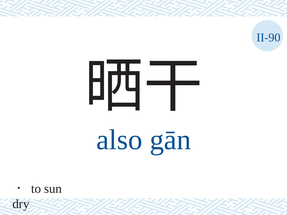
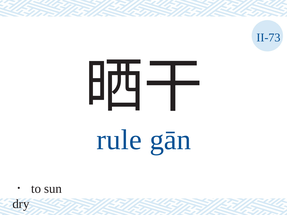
II-90: II-90 -> II-73
also: also -> rule
